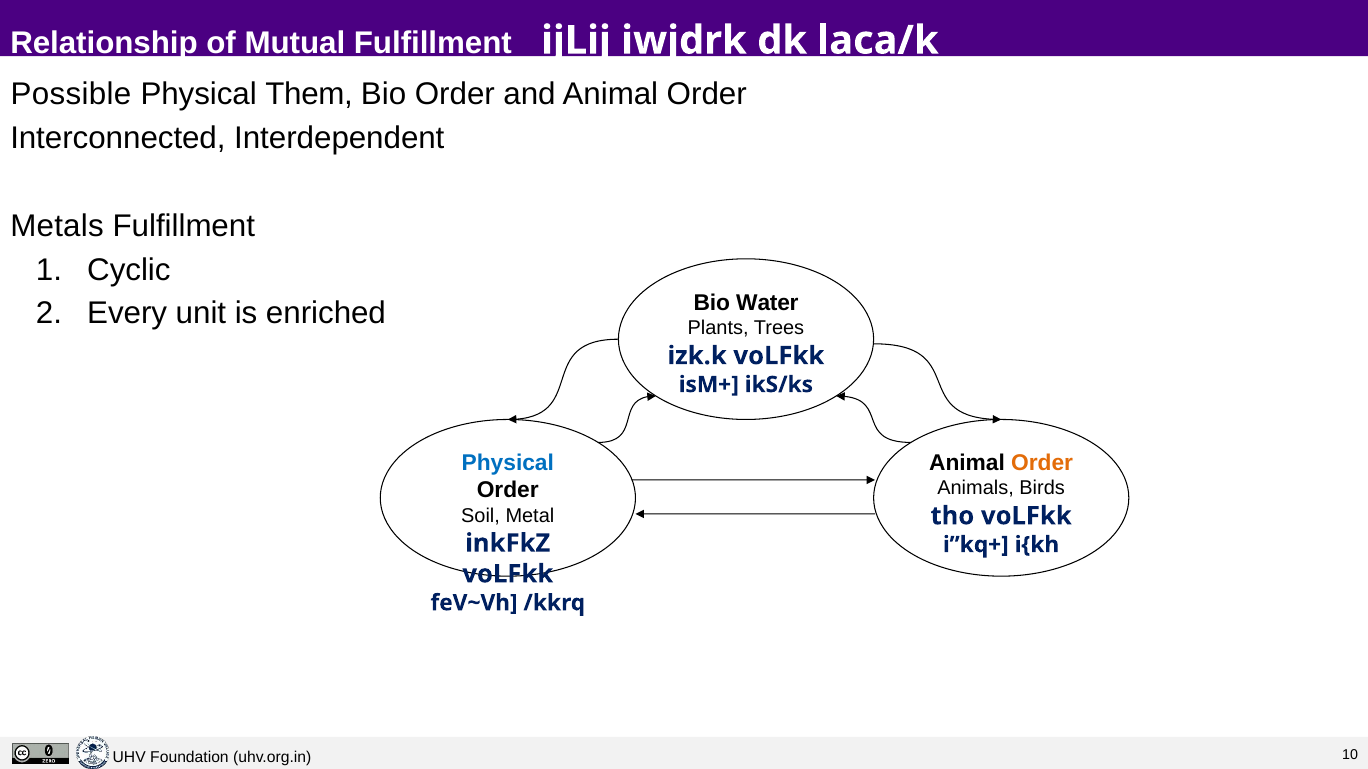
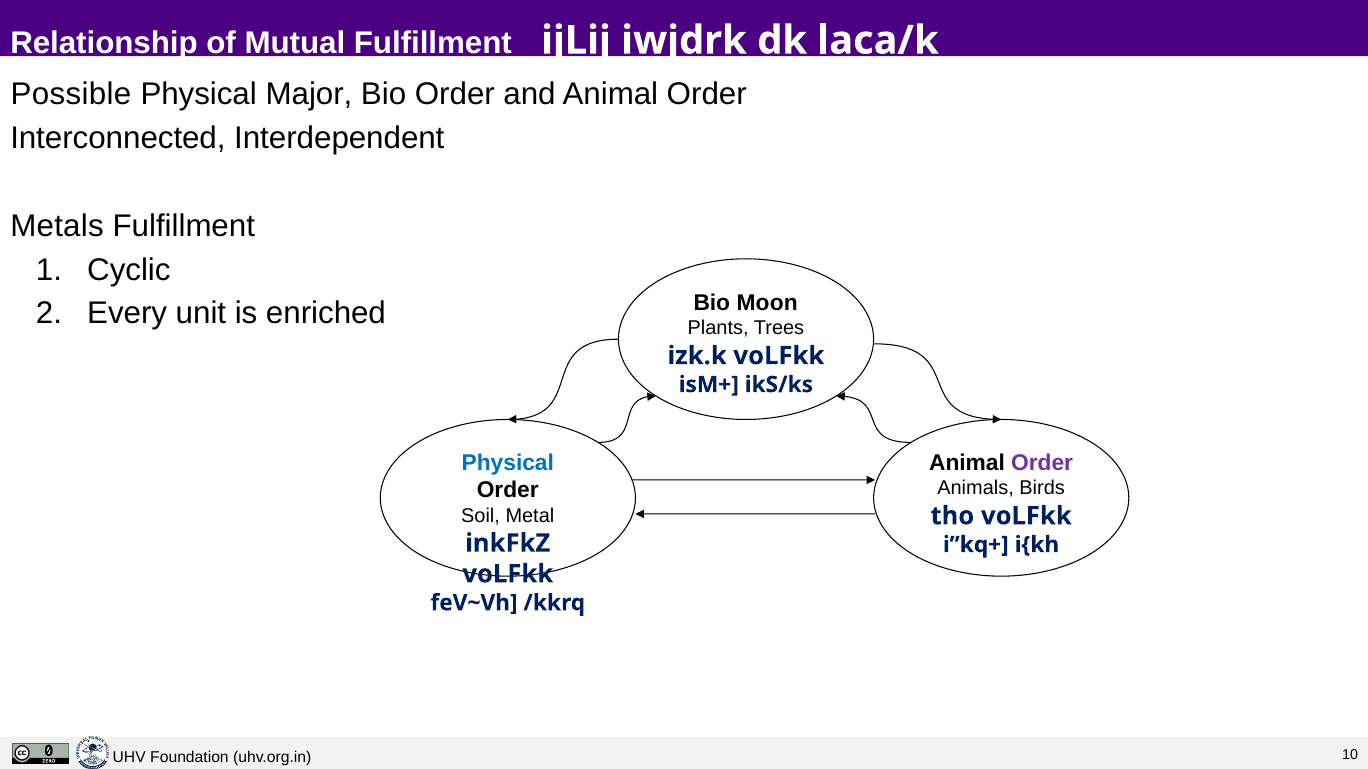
Them: Them -> Major
Water: Water -> Moon
Order at (1042, 463) colour: orange -> purple
